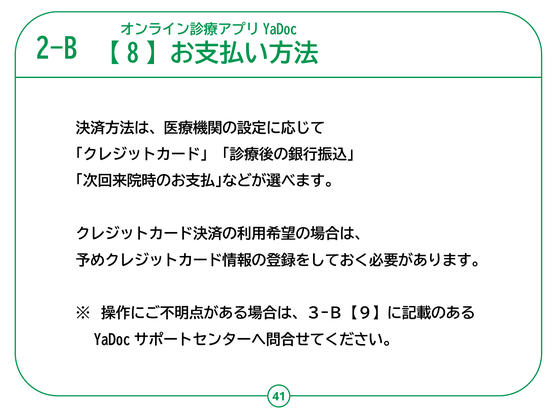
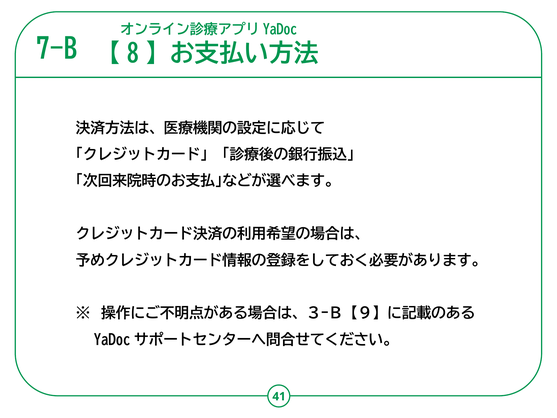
2-B: 2-B -> 7-B
